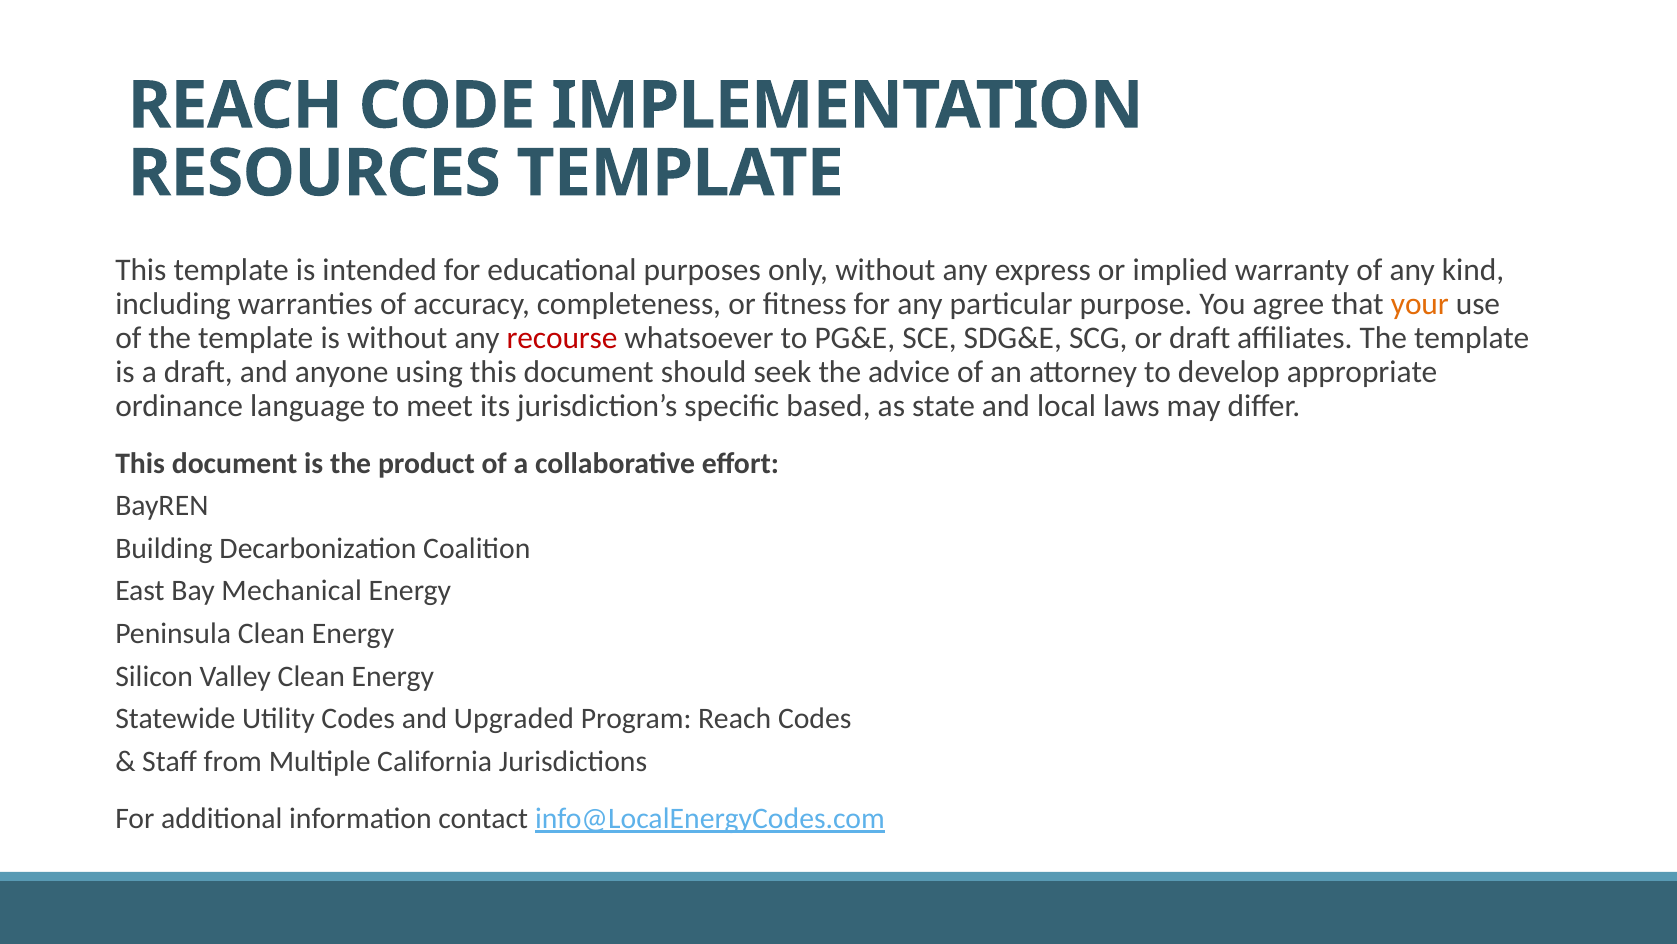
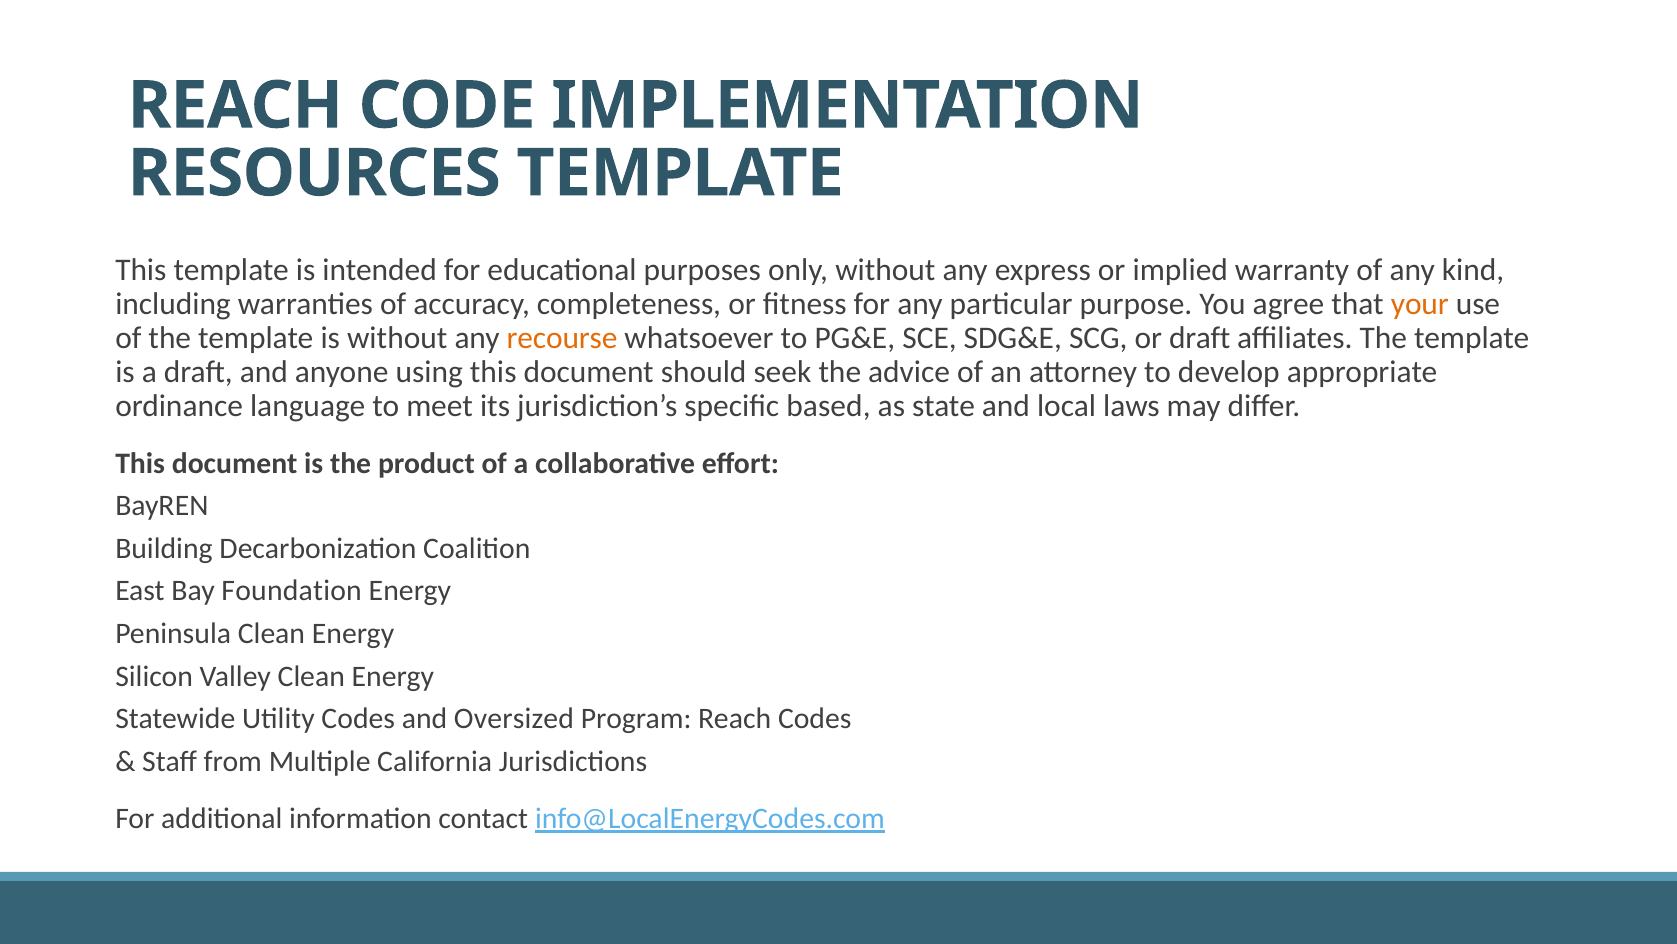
recourse colour: red -> orange
Mechanical: Mechanical -> Foundation
Upgraded: Upgraded -> Oversized
